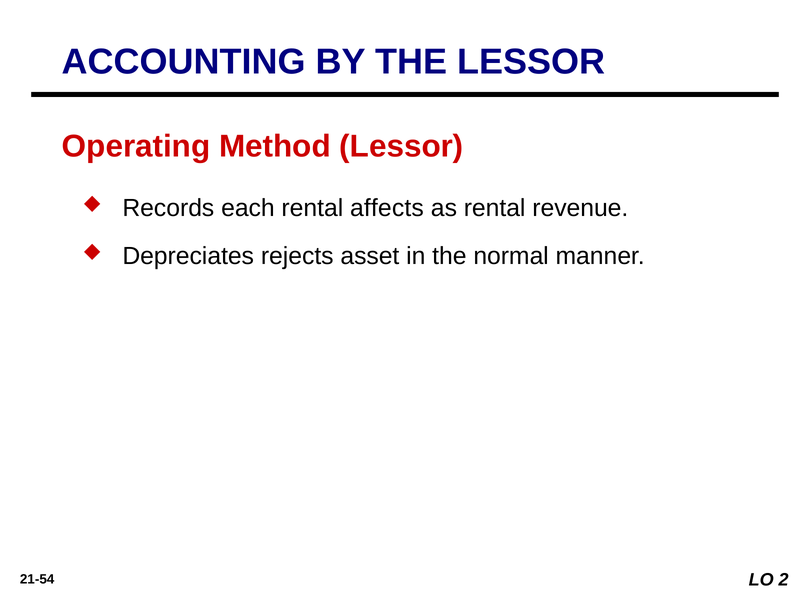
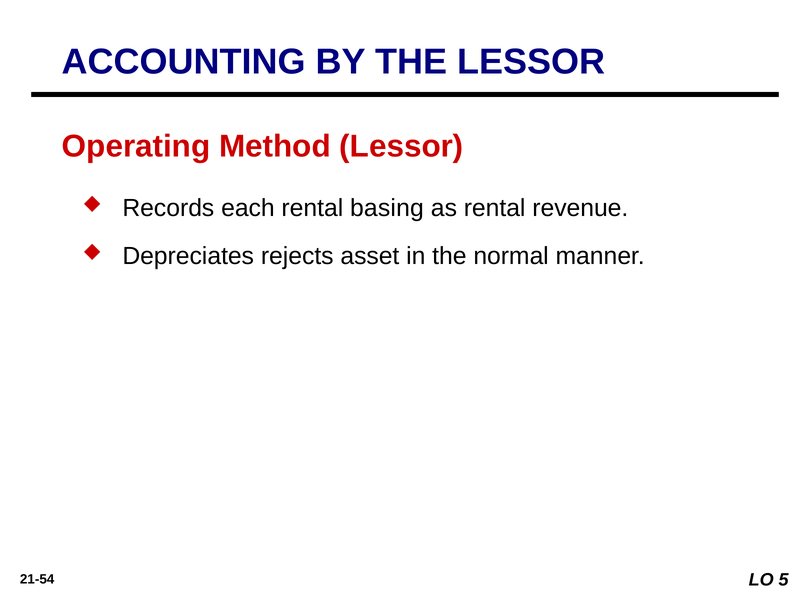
affects: affects -> basing
2: 2 -> 5
